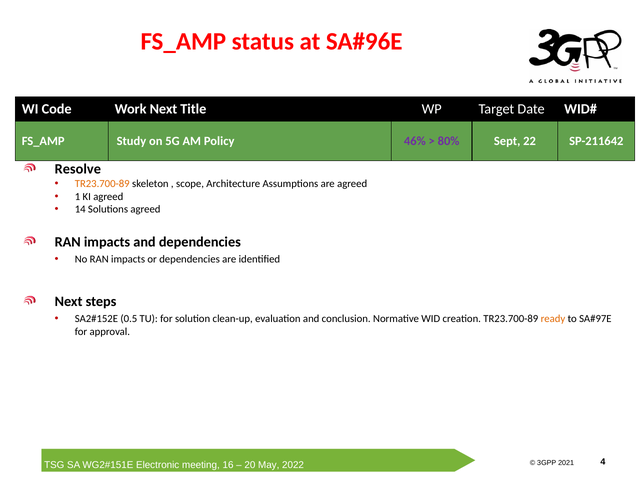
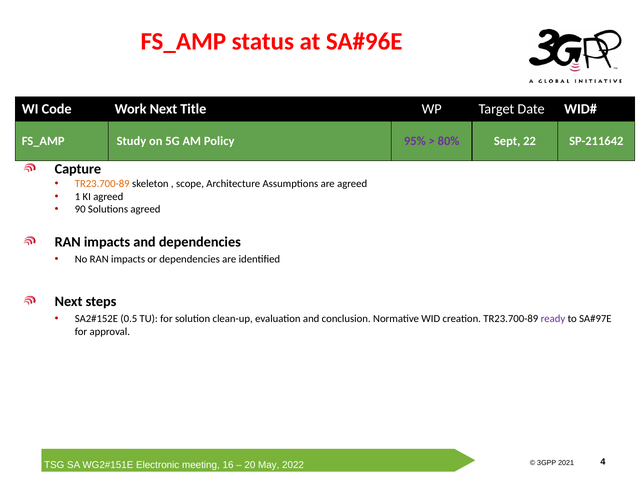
46%: 46% -> 95%
Resolve: Resolve -> Capture
14: 14 -> 90
ready colour: orange -> purple
